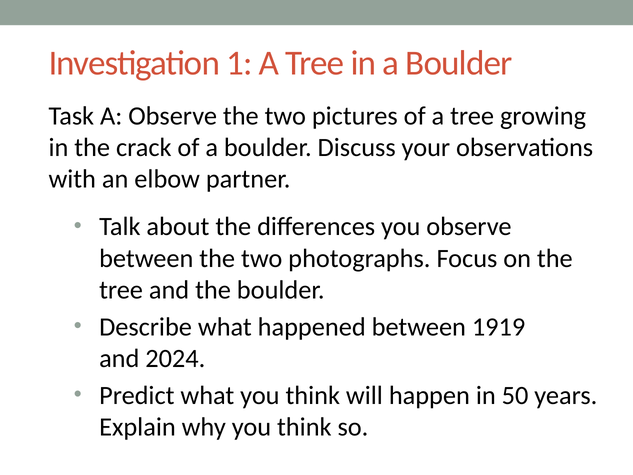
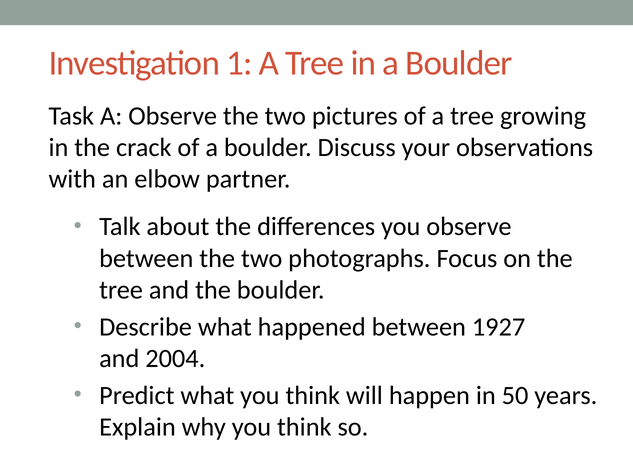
1919: 1919 -> 1927
2024: 2024 -> 2004
